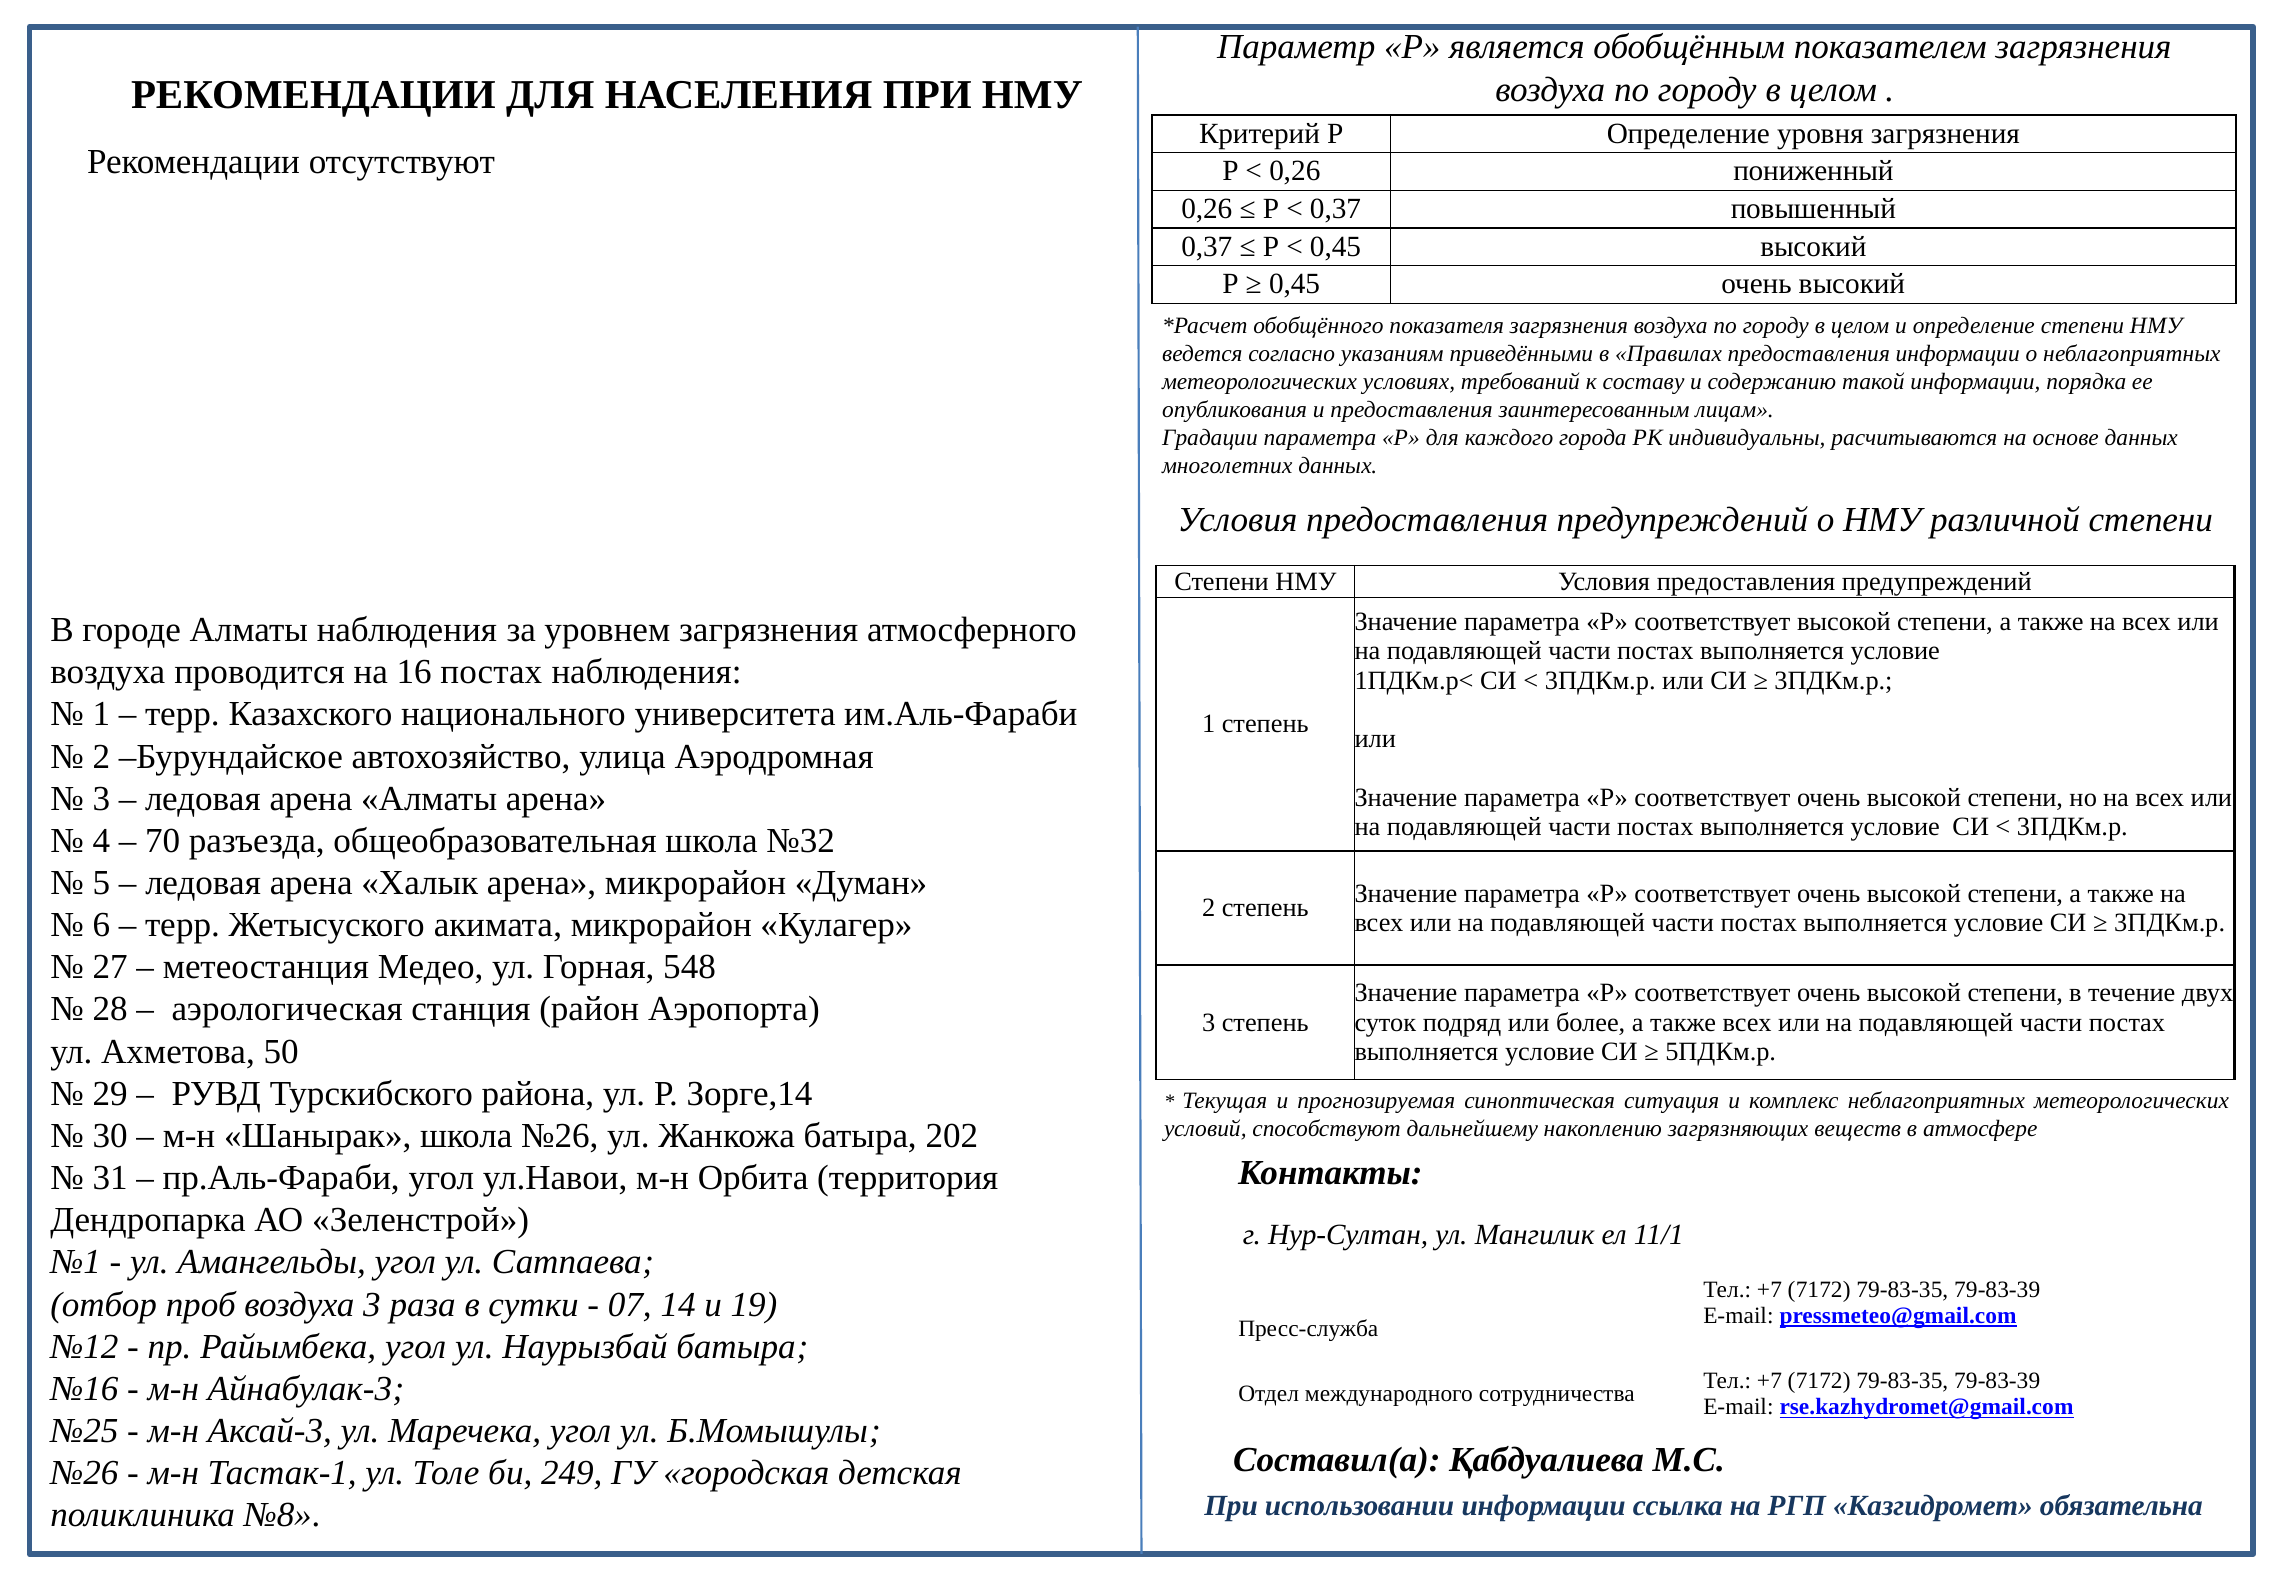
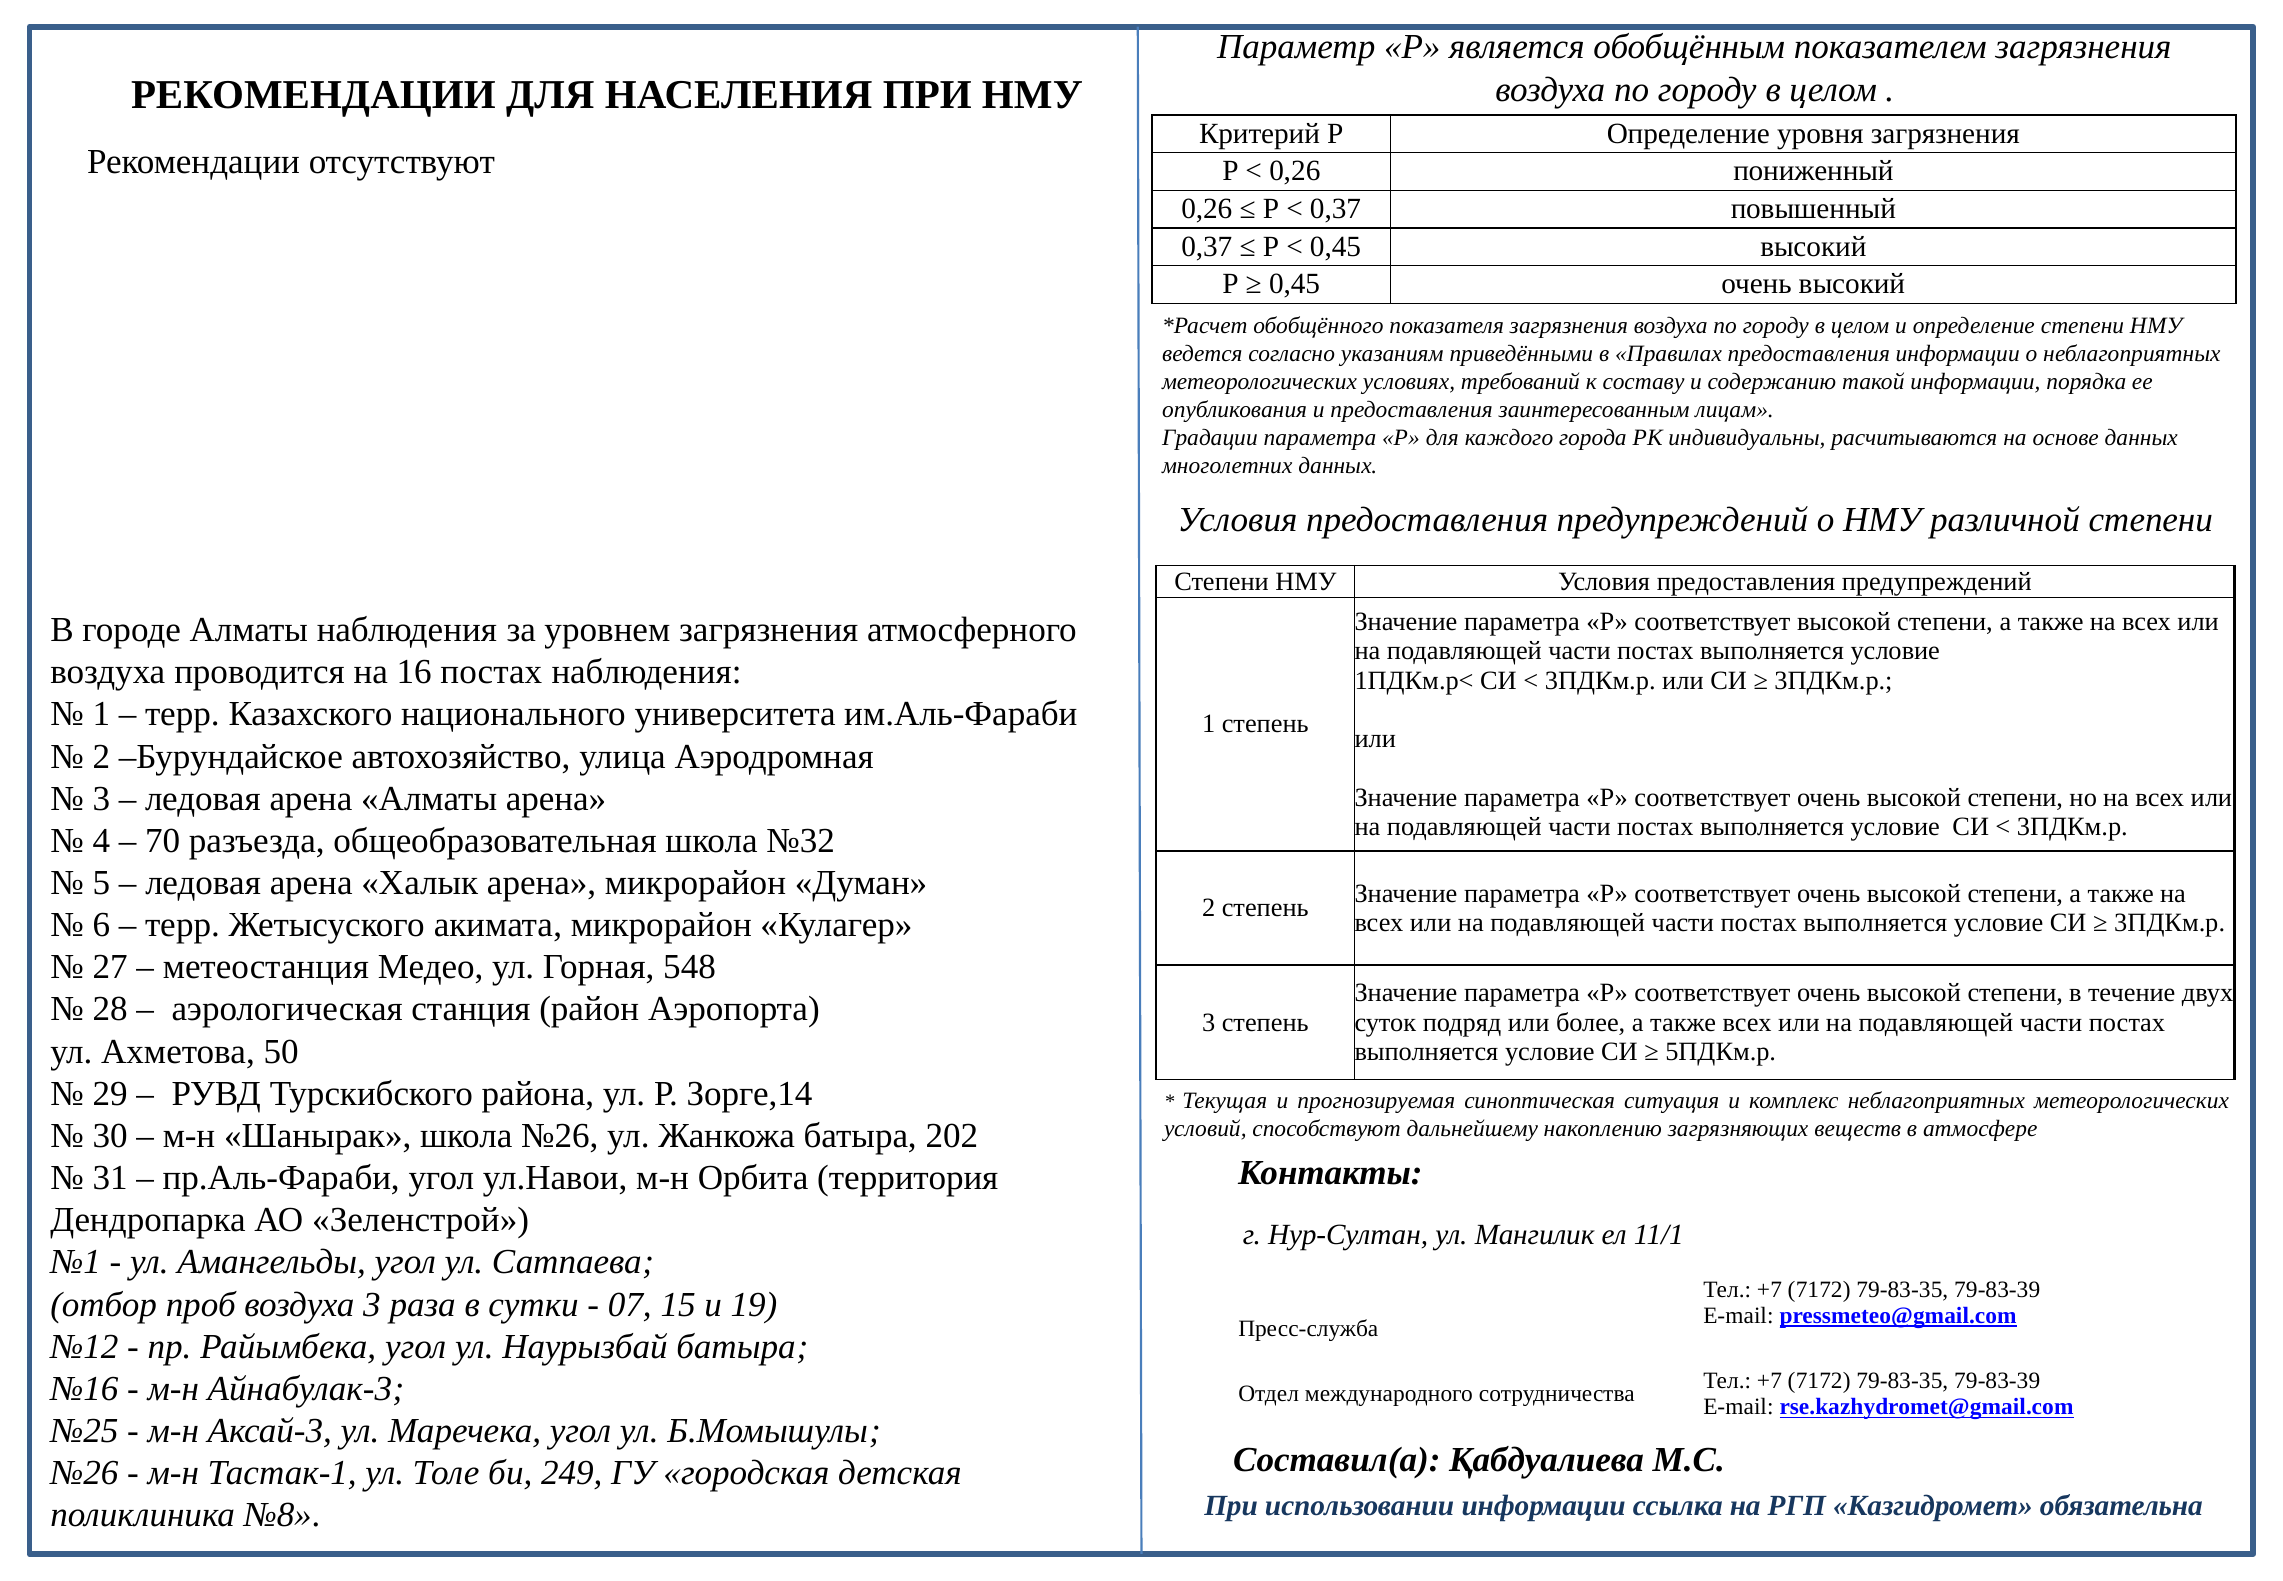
14: 14 -> 15
